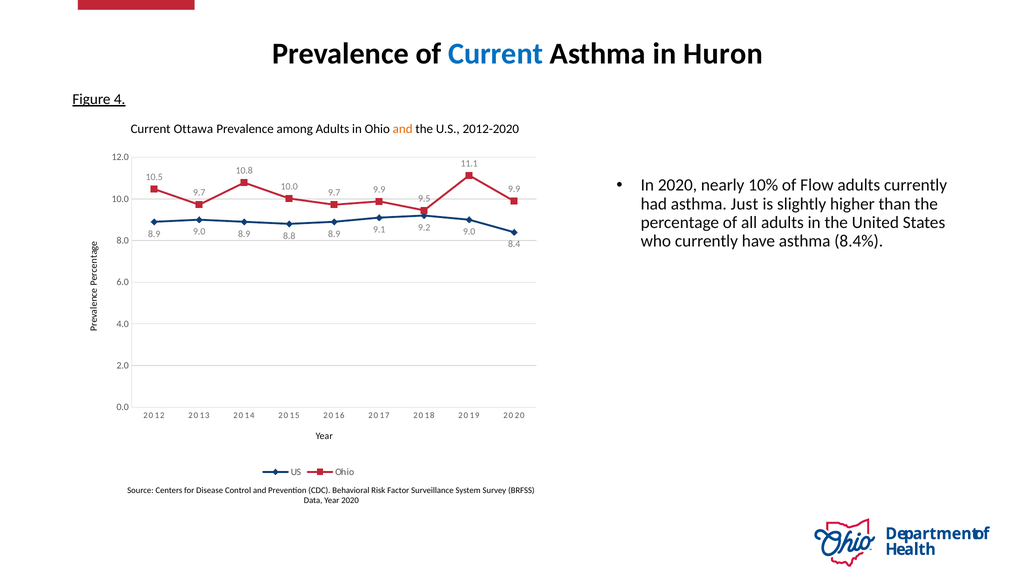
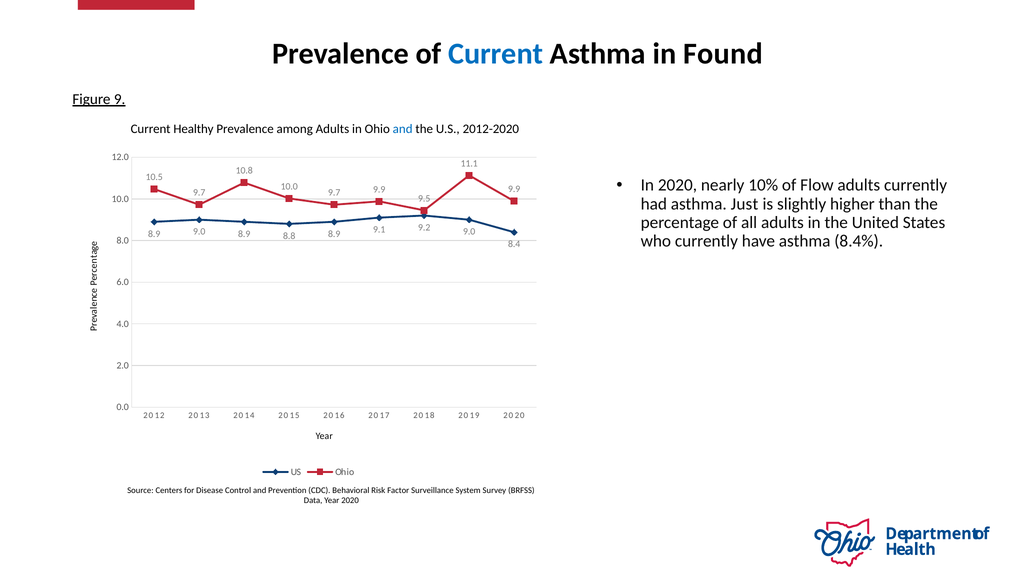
Huron: Huron -> Found
4: 4 -> 9
Ottawa: Ottawa -> Healthy
and at (403, 129) colour: orange -> blue
